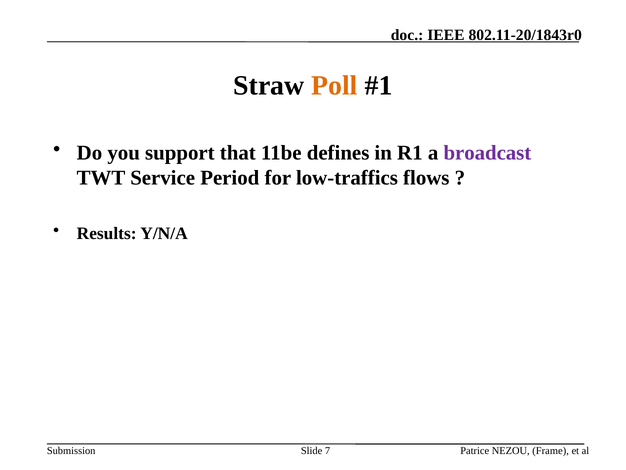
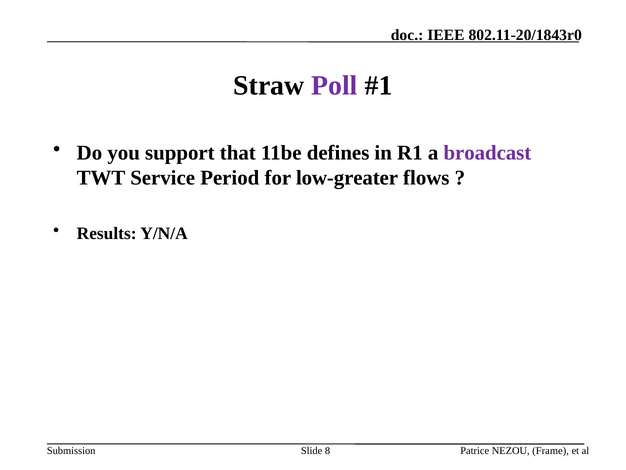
Poll colour: orange -> purple
low-traffics: low-traffics -> low-greater
7: 7 -> 8
